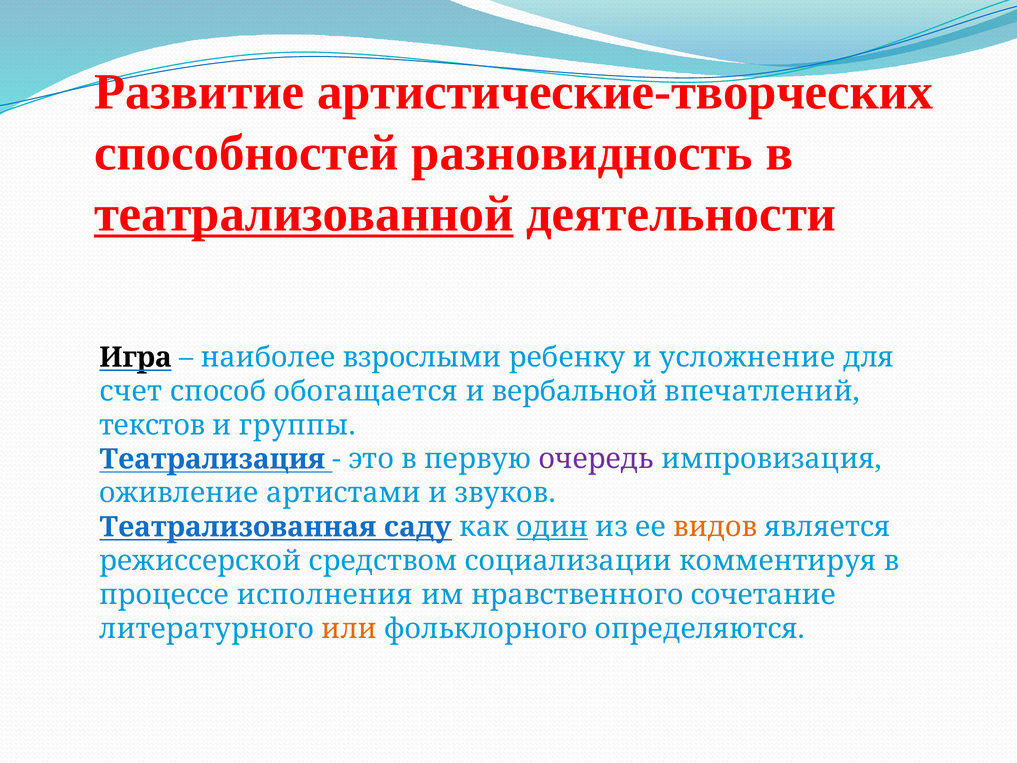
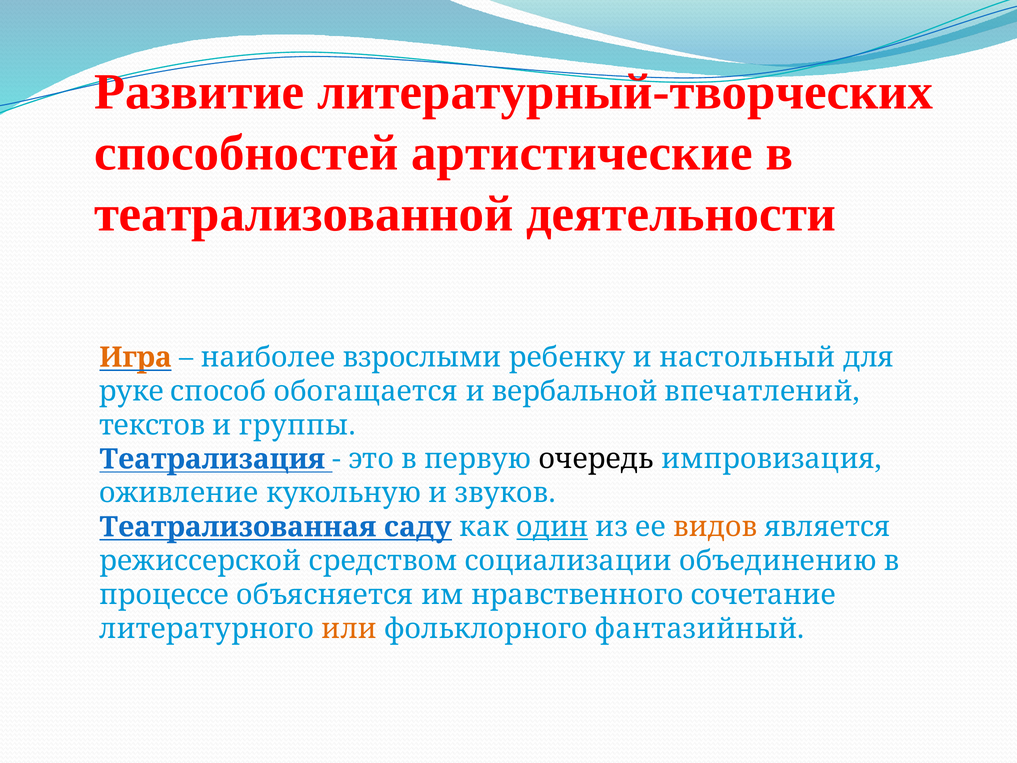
артистические-творческих: артистические-творческих -> литературный-творческих
разновидность: разновидность -> артистические
театрализованной underline: present -> none
Игра colour: black -> orange
усложнение: усложнение -> настольный
счет: счет -> руке
очередь colour: purple -> black
артистами: артистами -> кукольную
комментируя: комментируя -> объединению
исполнения: исполнения -> объясняется
определяются: определяются -> фантазийный
